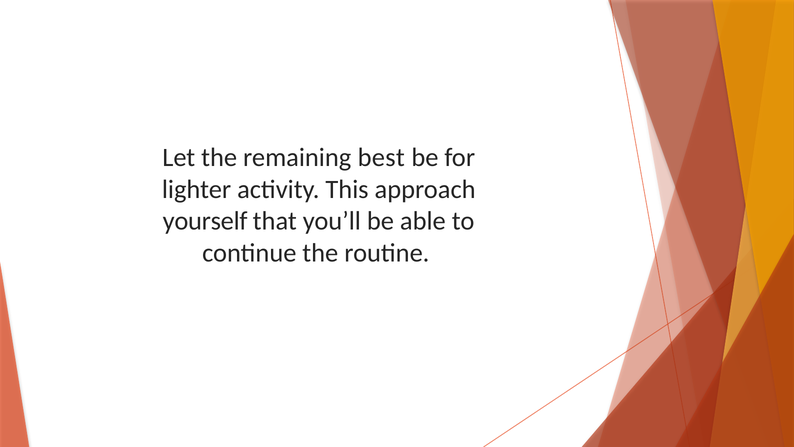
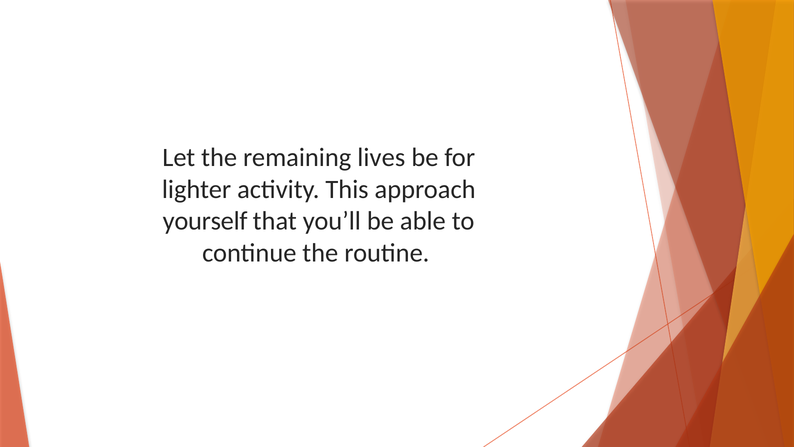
best: best -> lives
